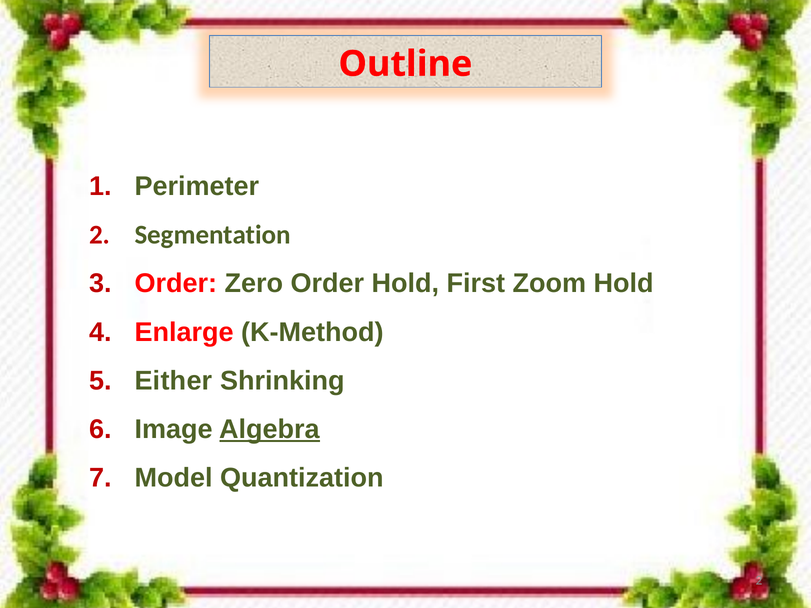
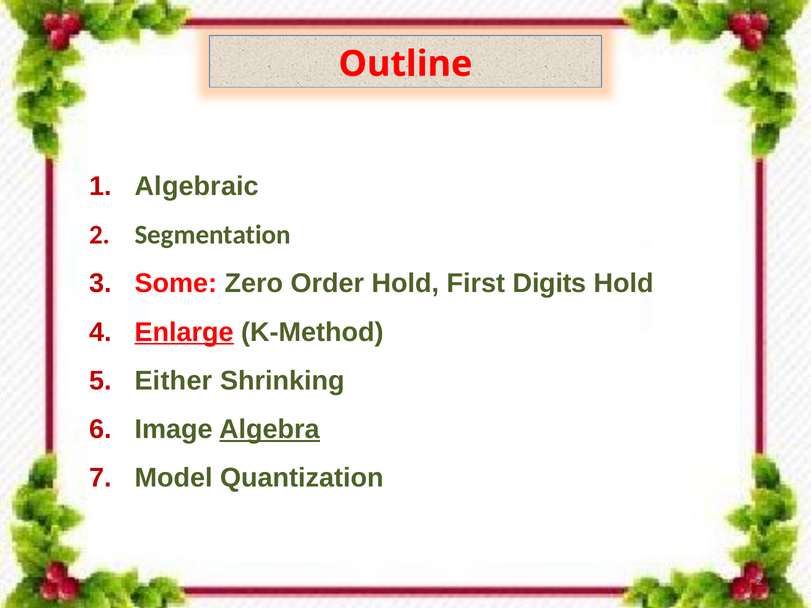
Perimeter: Perimeter -> Algebraic
Order at (176, 284): Order -> Some
Zoom: Zoom -> Digits
Enlarge underline: none -> present
